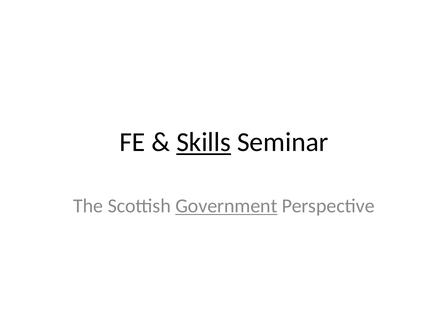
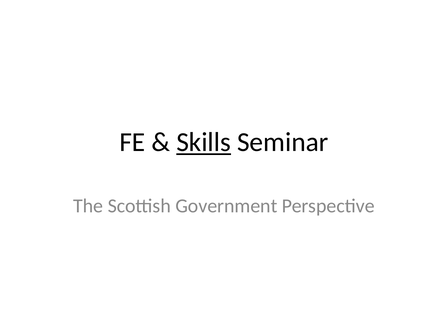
Government underline: present -> none
